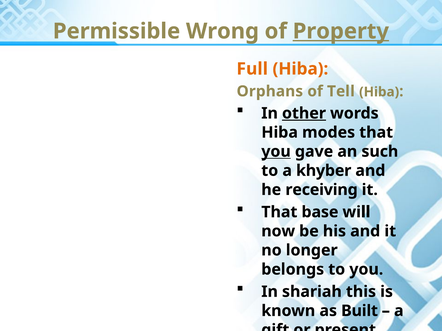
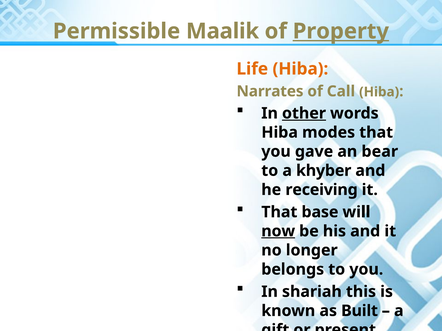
Wrong: Wrong -> Maalik
Full: Full -> Life
Orphans: Orphans -> Narrates
Tell: Tell -> Call
you at (276, 152) underline: present -> none
such: such -> bear
now underline: none -> present
